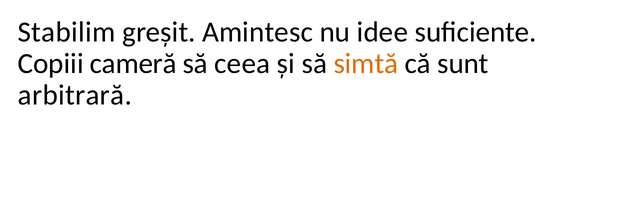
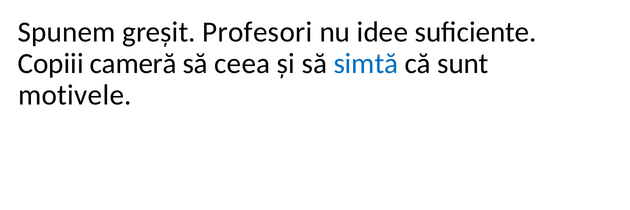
Stabilim: Stabilim -> Spunem
Amintesc: Amintesc -> Profesori
simtă colour: orange -> blue
arbitrară: arbitrară -> motivele
